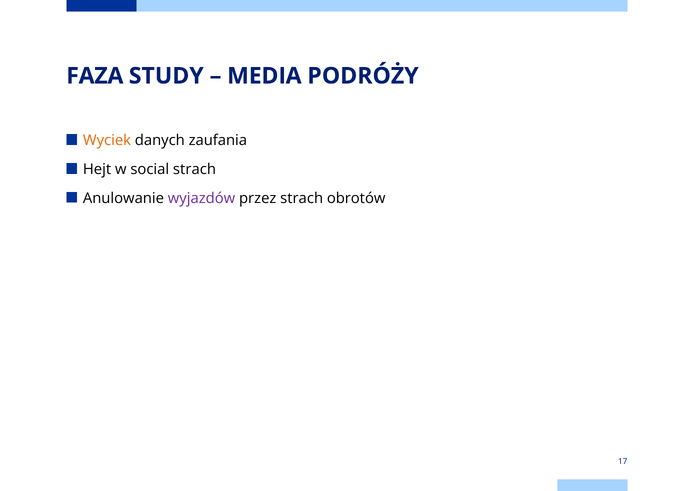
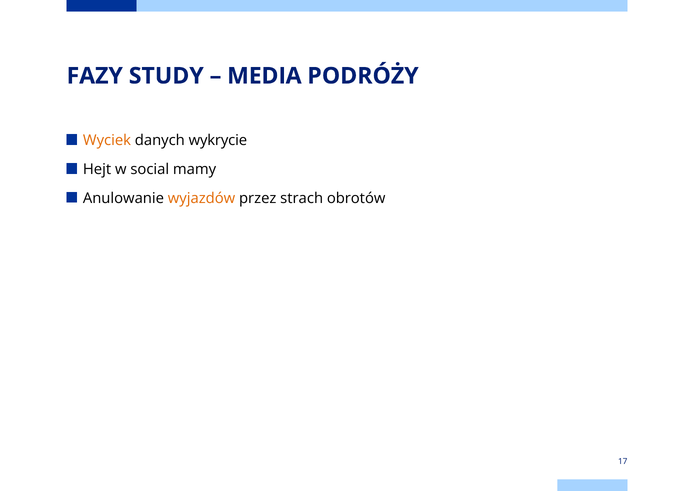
FAZA: FAZA -> FAZY
zaufania: zaufania -> wykrycie
social strach: strach -> mamy
wyjazdów colour: purple -> orange
